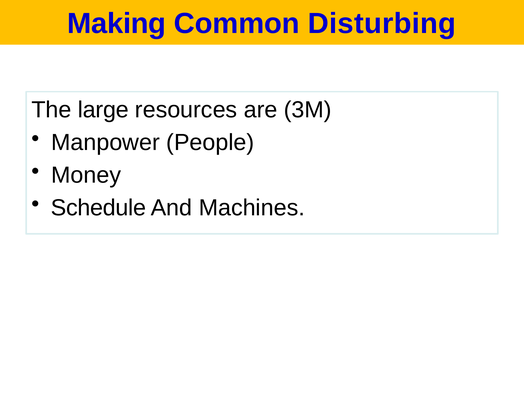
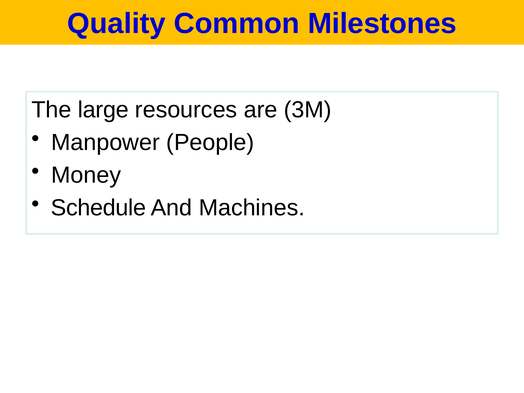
Making: Making -> Quality
Disturbing: Disturbing -> Milestones
